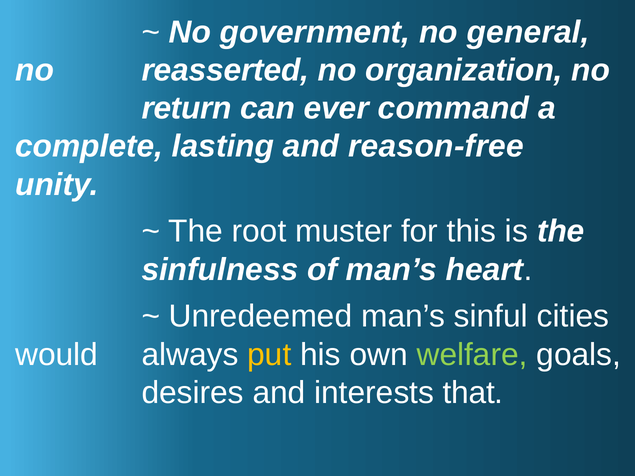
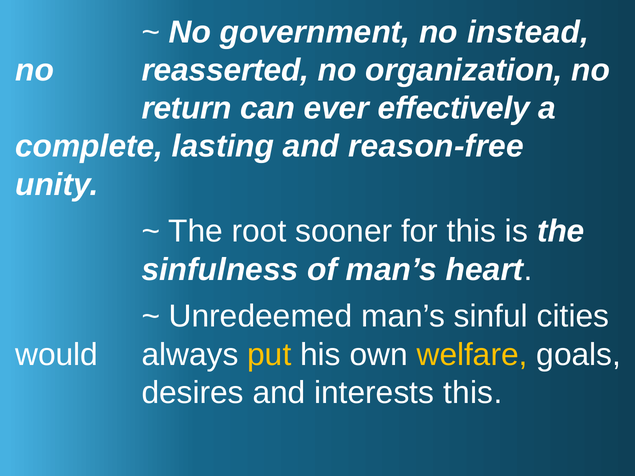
general: general -> instead
command: command -> effectively
muster: muster -> sooner
welfare colour: light green -> yellow
interests that: that -> this
